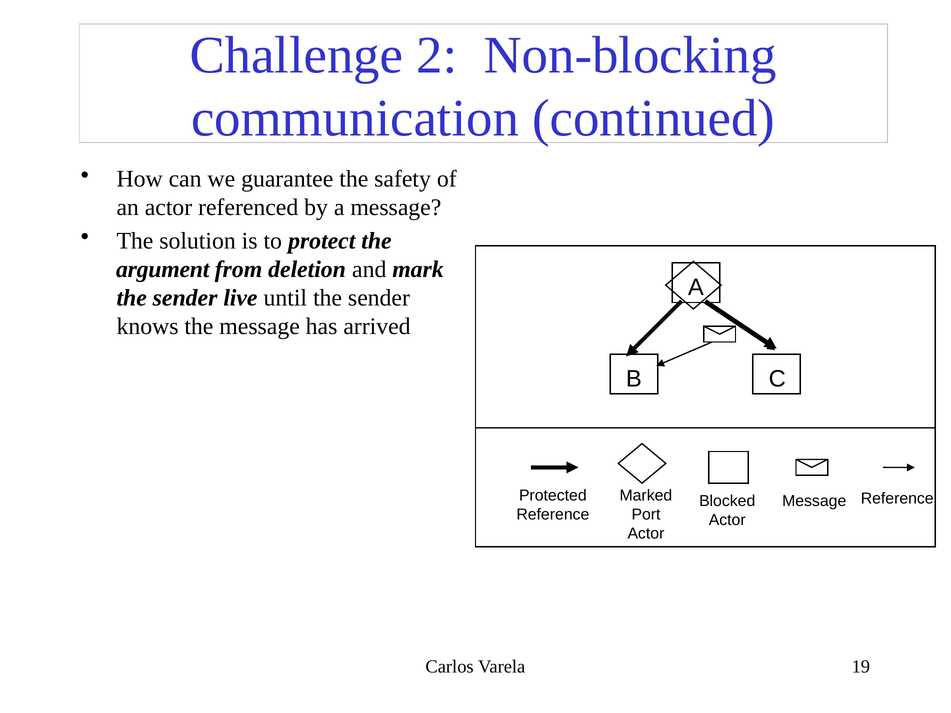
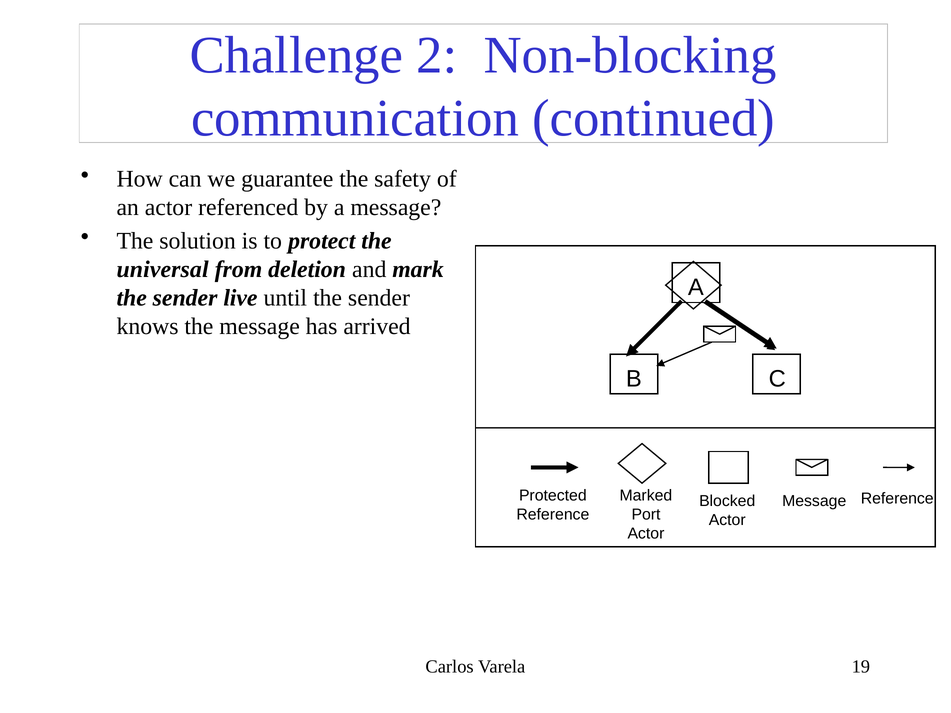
argument: argument -> universal
